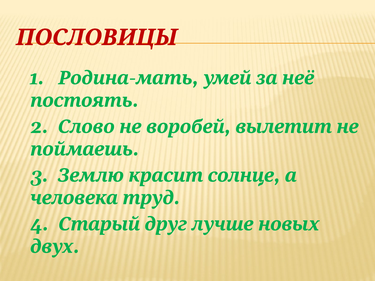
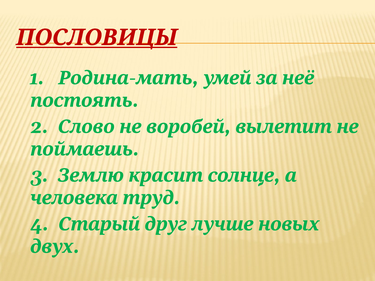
ПОСЛОВИЦЫ underline: none -> present
